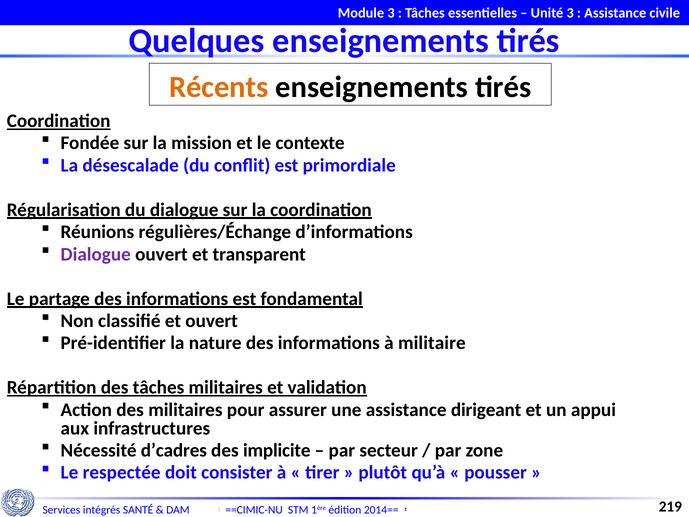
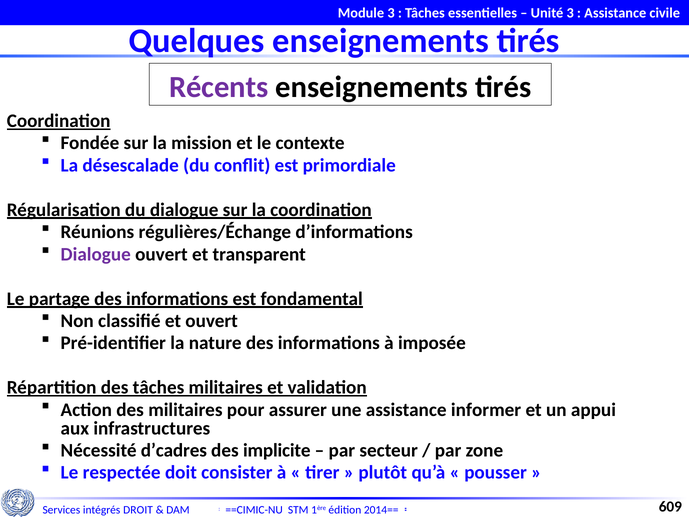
Récents colour: orange -> purple
militaire: militaire -> imposée
dirigeant: dirigeant -> informer
SANTÉ: SANTÉ -> DROIT
219: 219 -> 609
